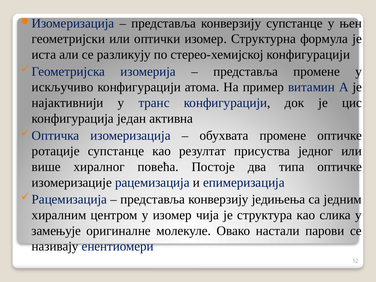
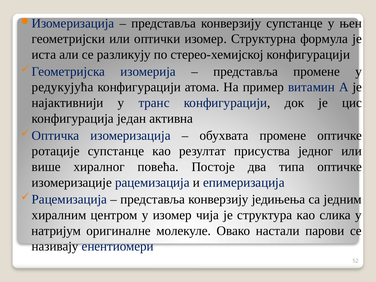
искључиво: искључиво -> редукујућа
замењује: замењује -> натријум
